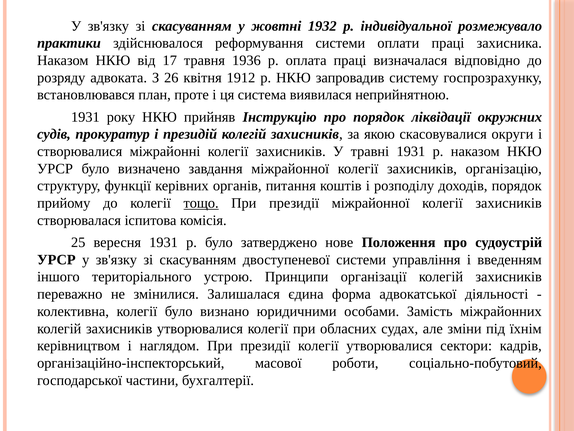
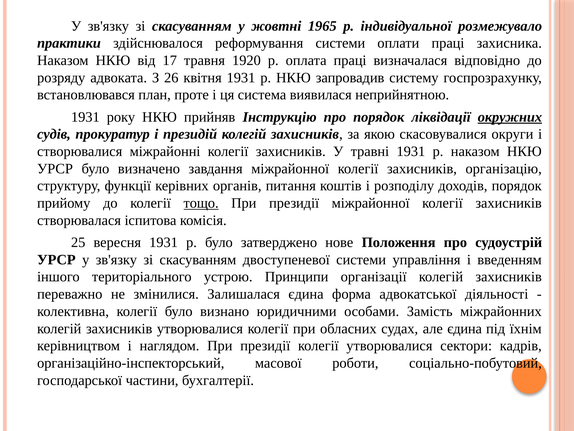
1932: 1932 -> 1965
1936: 1936 -> 1920
квітня 1912: 1912 -> 1931
окружних underline: none -> present
але зміни: зміни -> єдина
